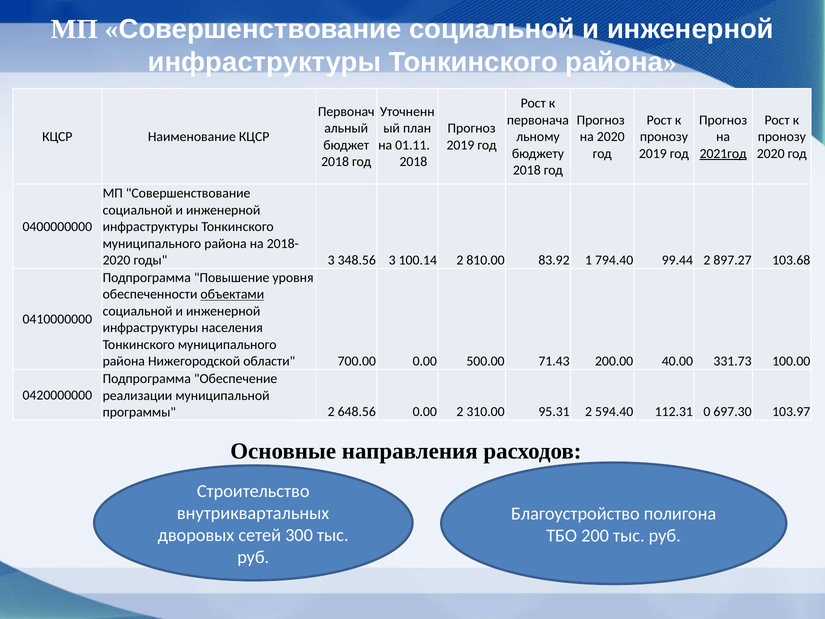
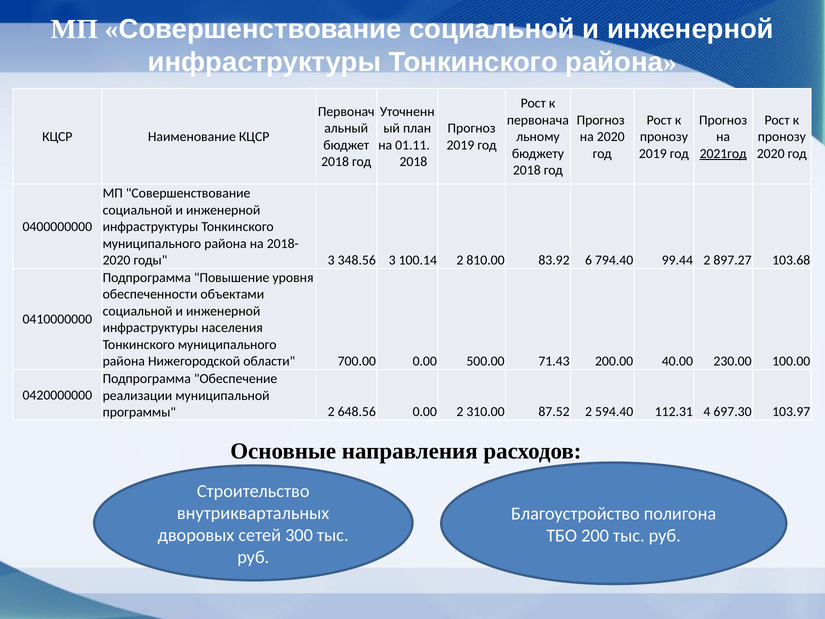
1: 1 -> 6
объектами underline: present -> none
331.73: 331.73 -> 230.00
95.31: 95.31 -> 87.52
0: 0 -> 4
